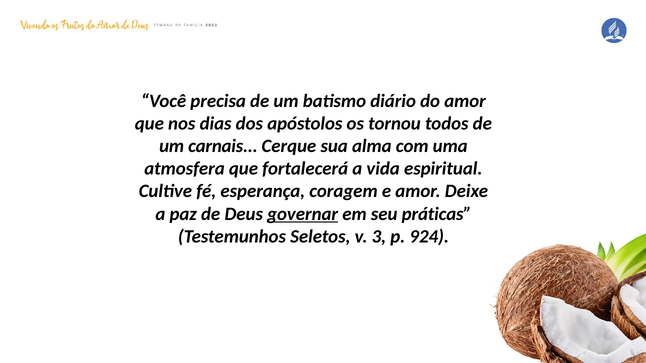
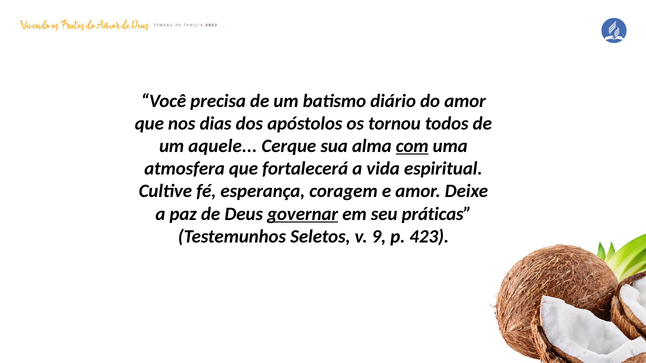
carnais: carnais -> aquele
com underline: none -> present
3: 3 -> 9
924: 924 -> 423
